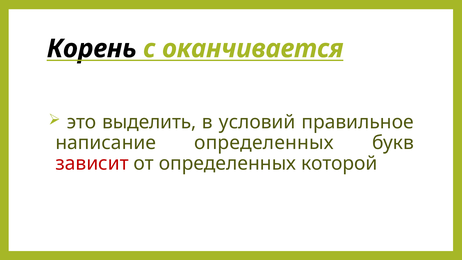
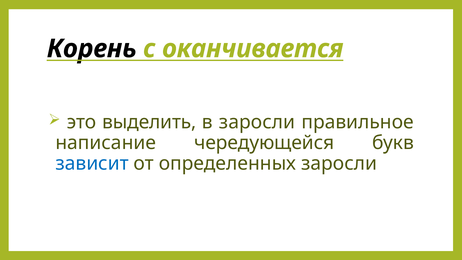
в условий: условий -> заросли
написание определенных: определенных -> чередующейся
зависит colour: red -> blue
определенных которой: которой -> заросли
